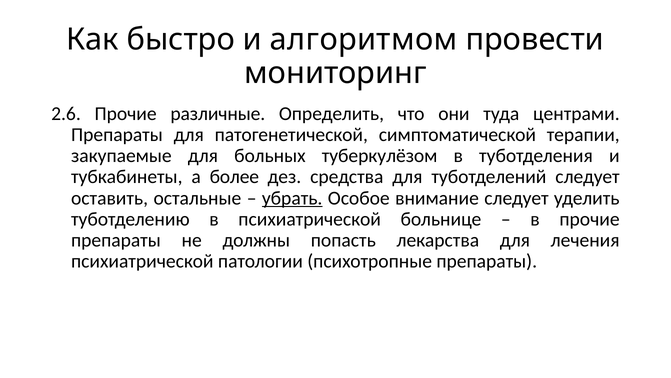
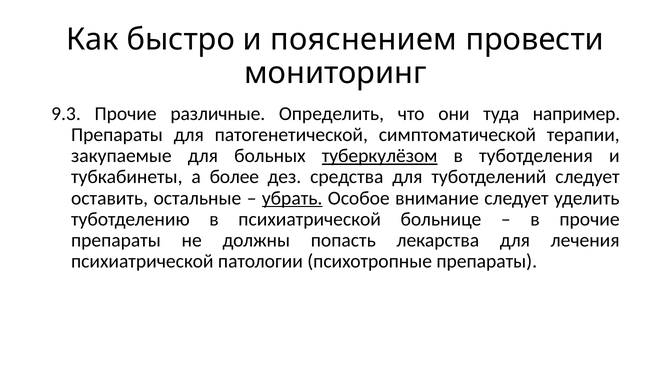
алгоритмом: алгоритмом -> пояснением
2.6: 2.6 -> 9.3
центрами: центрами -> например
туберкулёзом underline: none -> present
